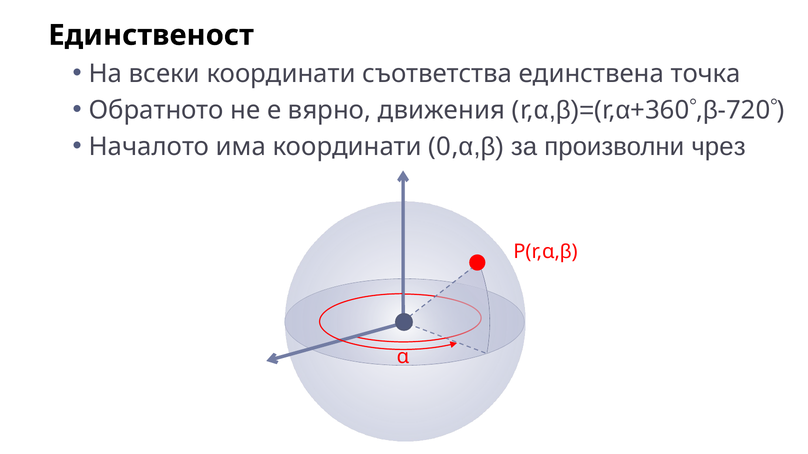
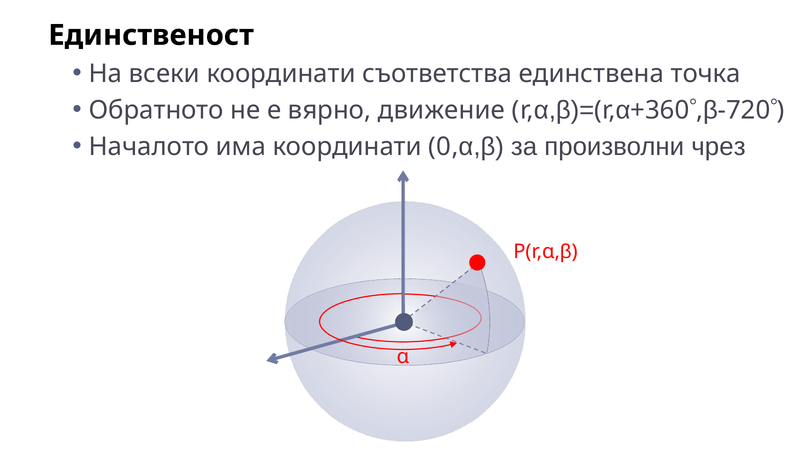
движения: движения -> движение
